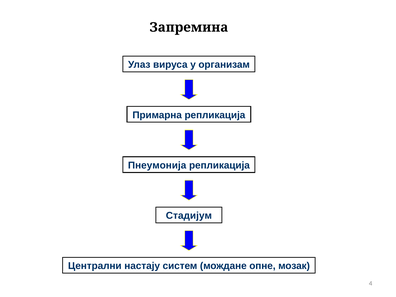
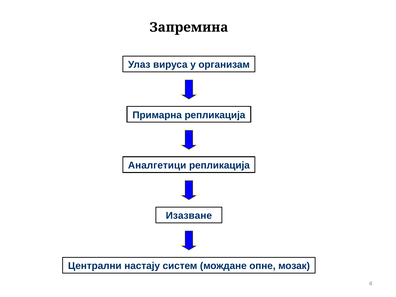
Пнеумонија: Пнеумонија -> Аналгетици
Стадијум: Стадијум -> Изазване
